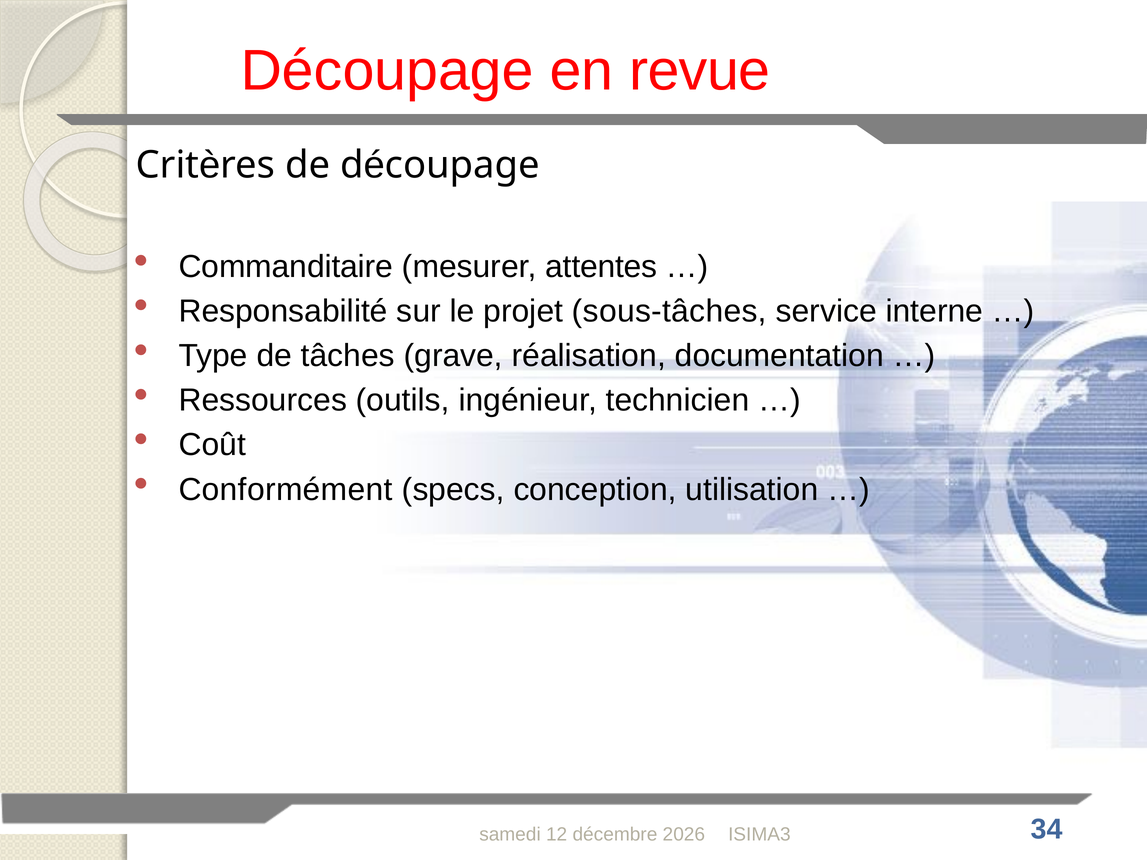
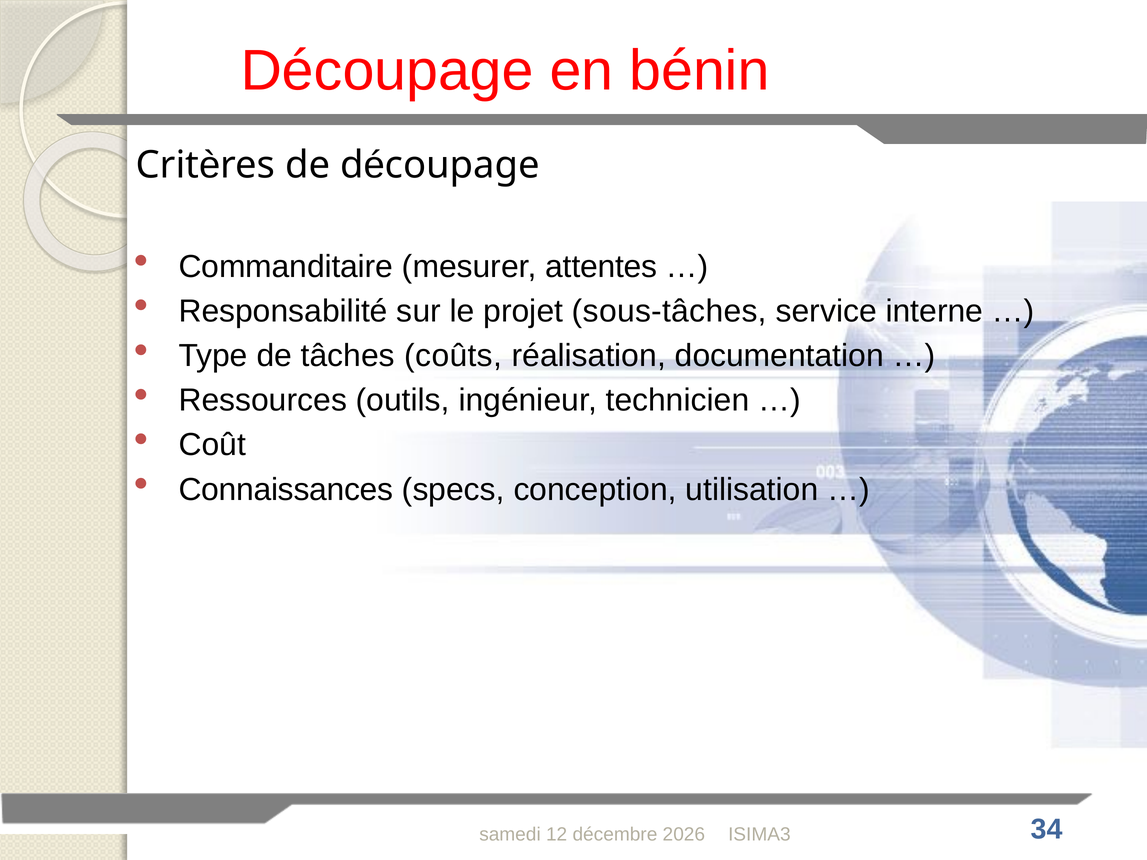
revue: revue -> bénin
grave: grave -> coûts
Conformément: Conformément -> Connaissances
